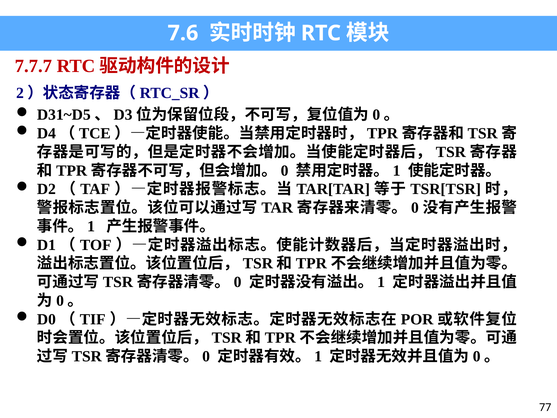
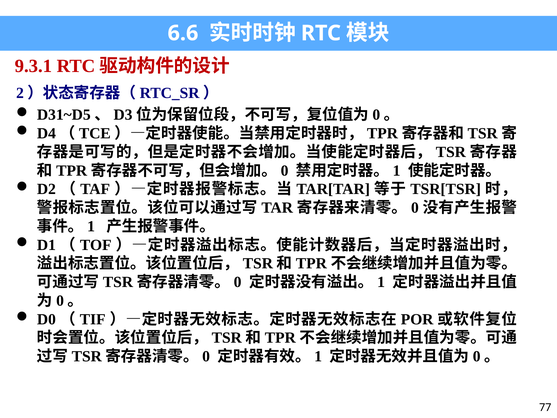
7.6: 7.6 -> 6.6
7.7.7: 7.7.7 -> 9.3.1
